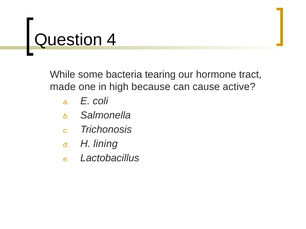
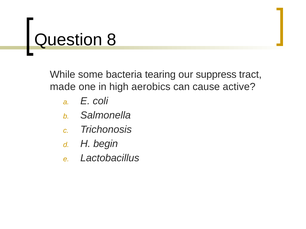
4: 4 -> 8
hormone: hormone -> suppress
because: because -> aerobics
lining: lining -> begin
